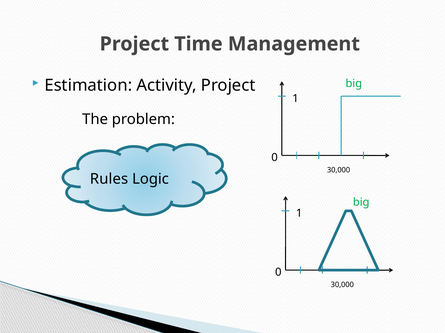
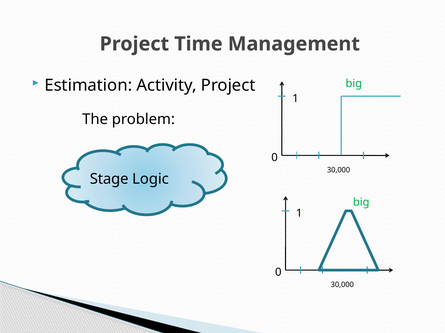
Rules: Rules -> Stage
